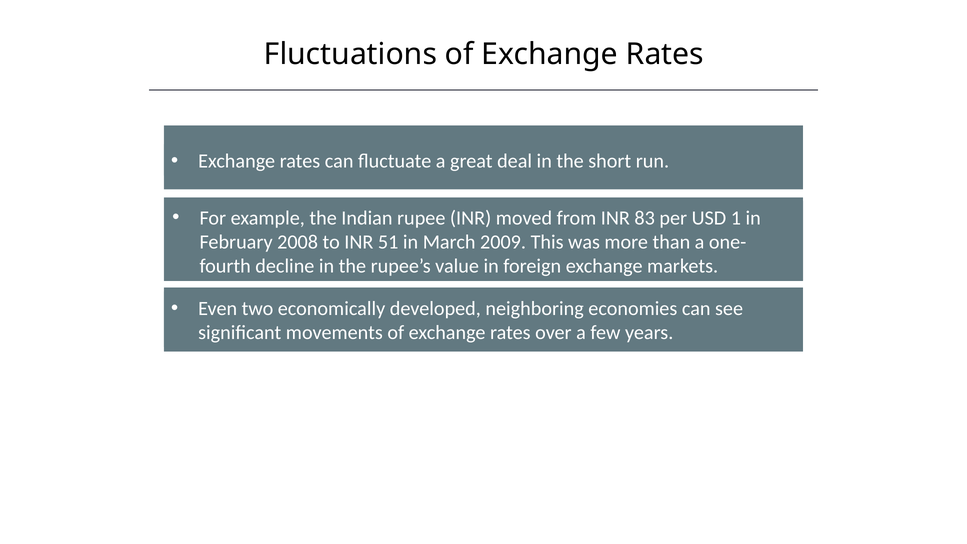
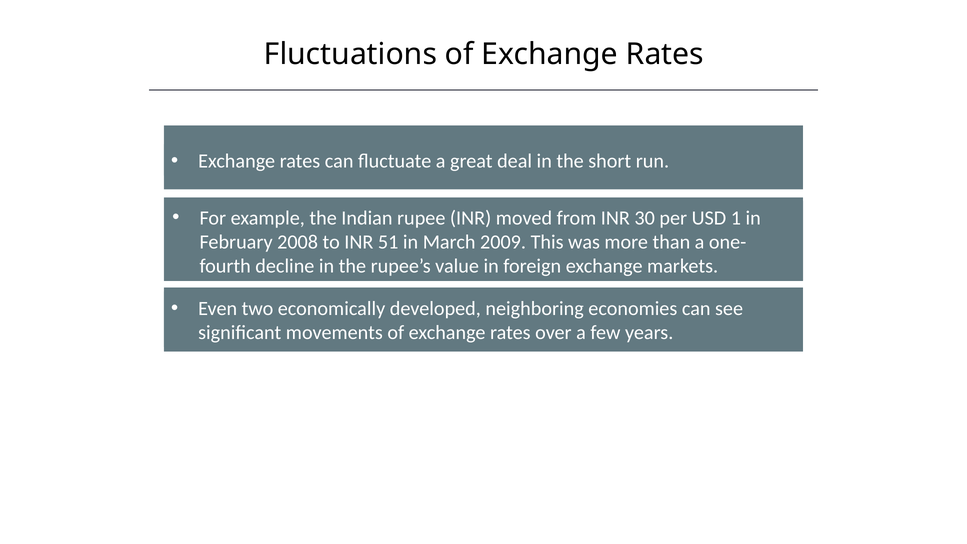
83: 83 -> 30
